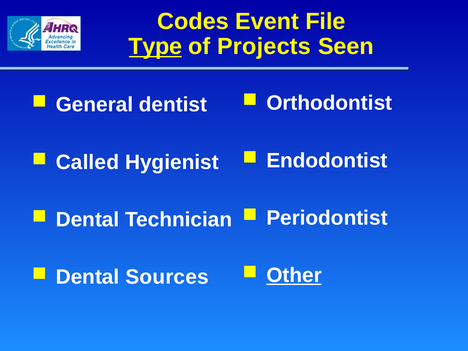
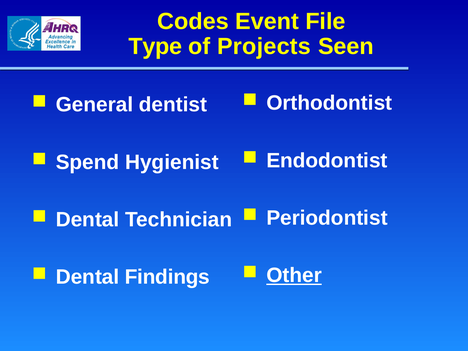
Type underline: present -> none
Called: Called -> Spend
Sources: Sources -> Findings
